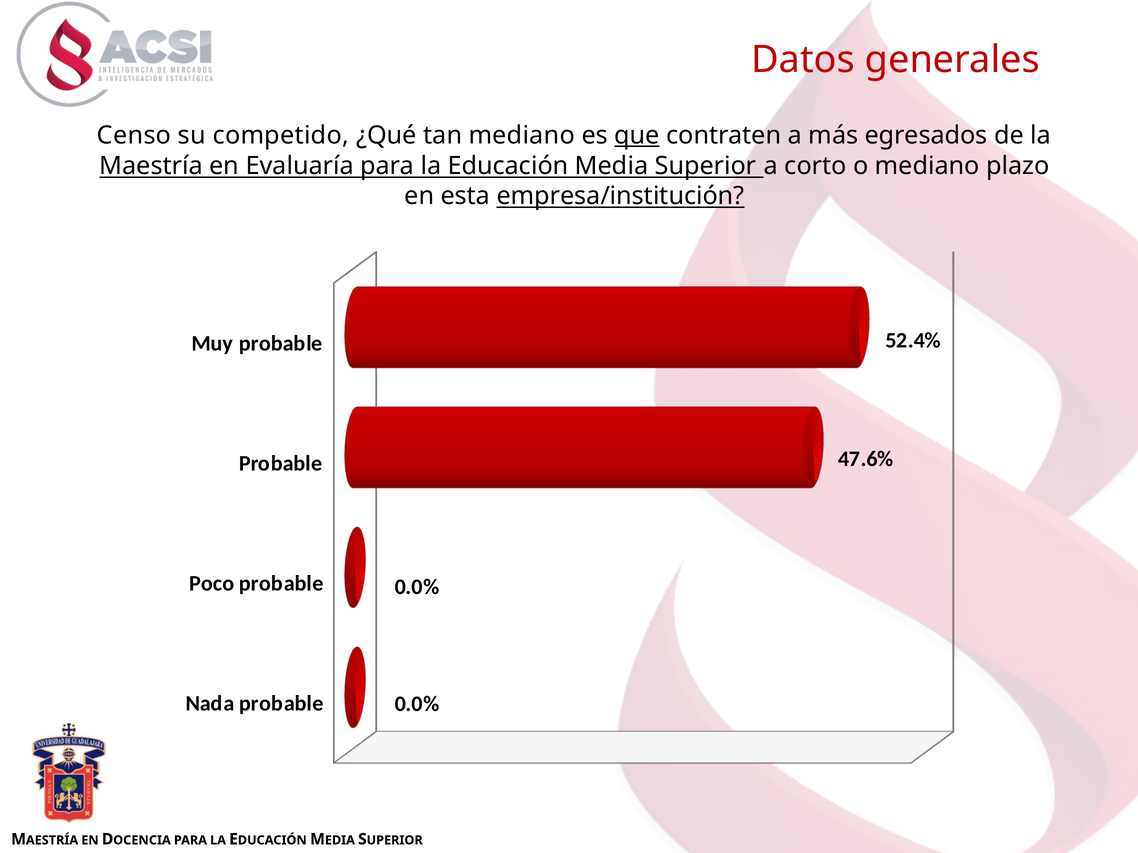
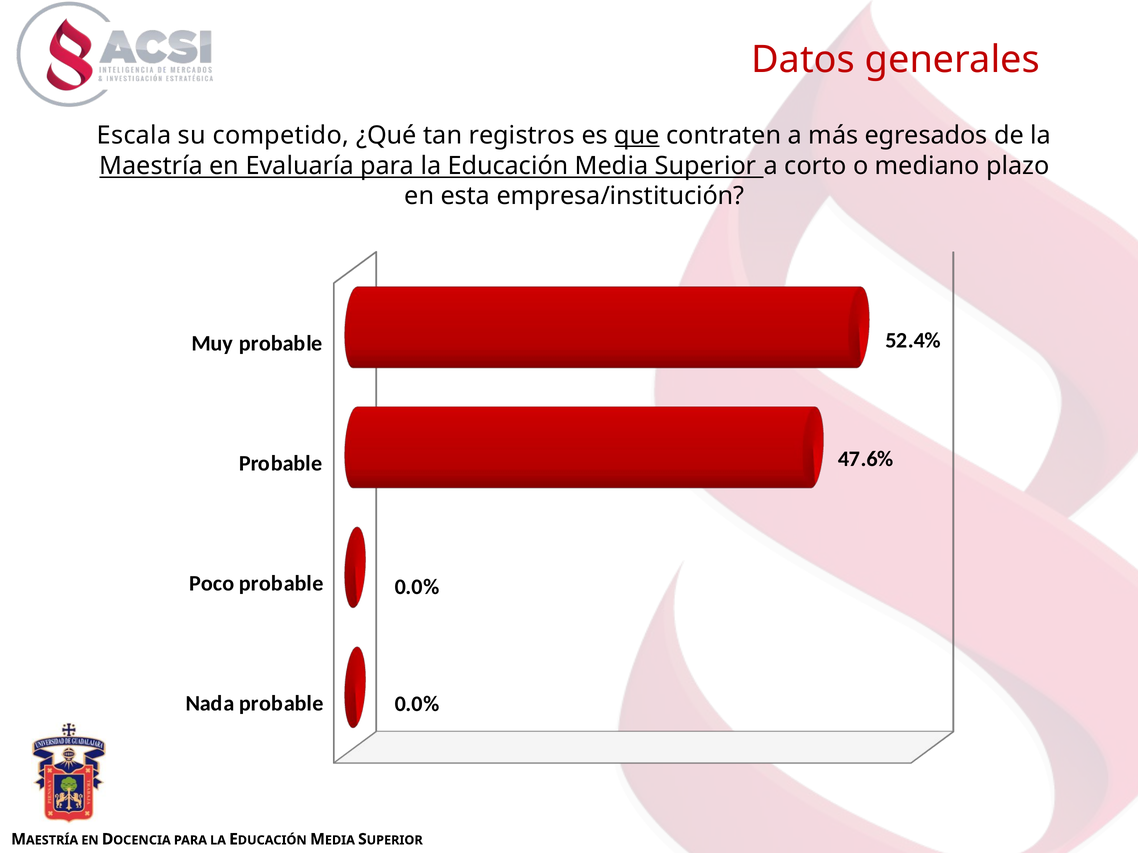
Censo: Censo -> Escala
tan mediano: mediano -> registros
empresa/institución underline: present -> none
